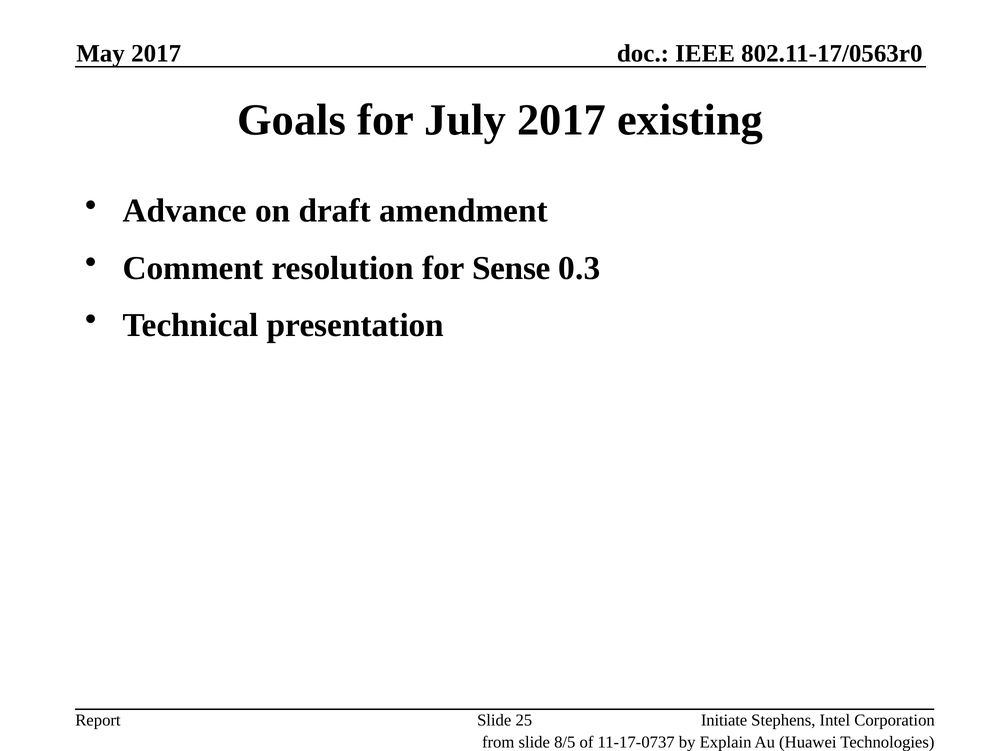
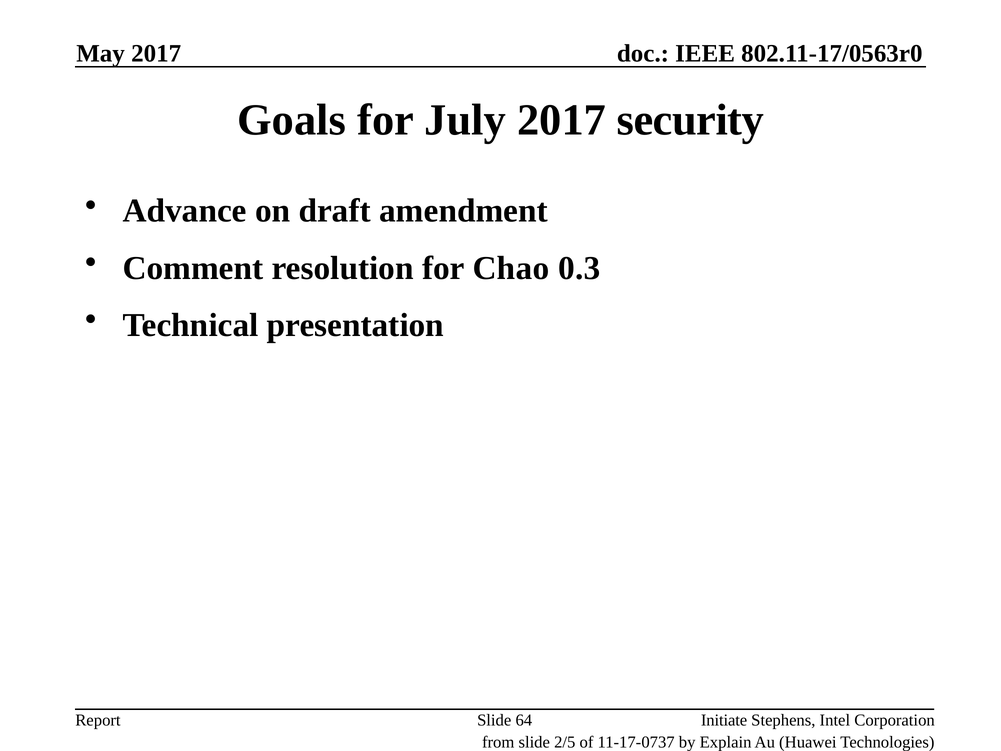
existing: existing -> security
Sense: Sense -> Chao
25: 25 -> 64
8/5: 8/5 -> 2/5
